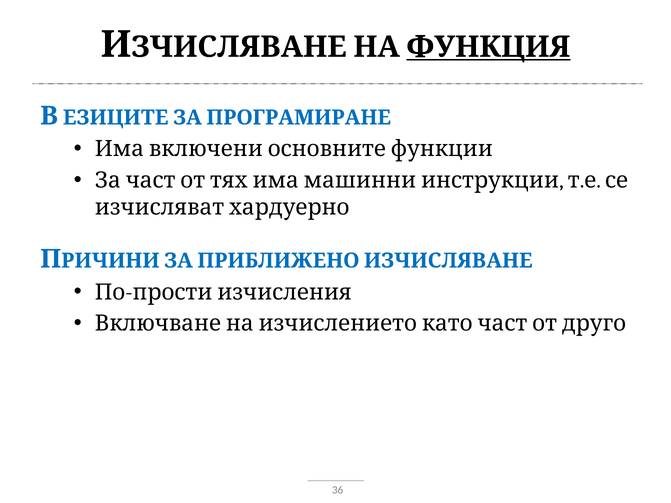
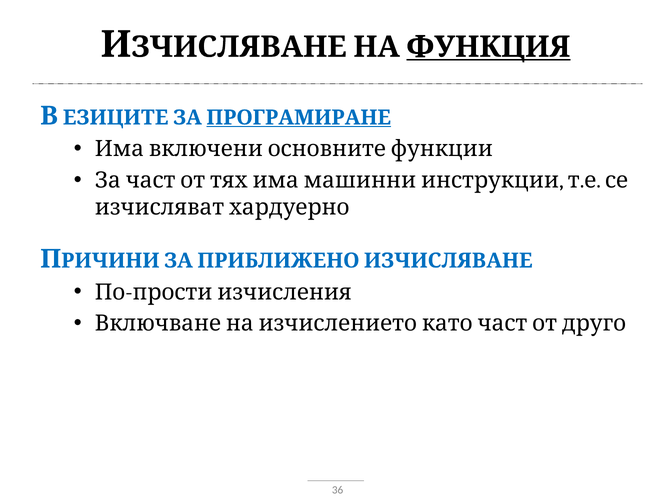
ПРОГРАМИРАНЕ underline: none -> present
